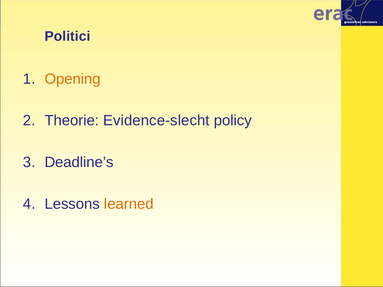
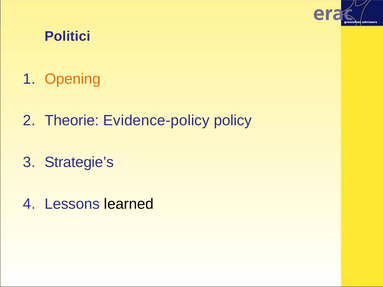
Evidence-slecht: Evidence-slecht -> Evidence-policy
Deadline’s: Deadline’s -> Strategie’s
learned colour: orange -> black
